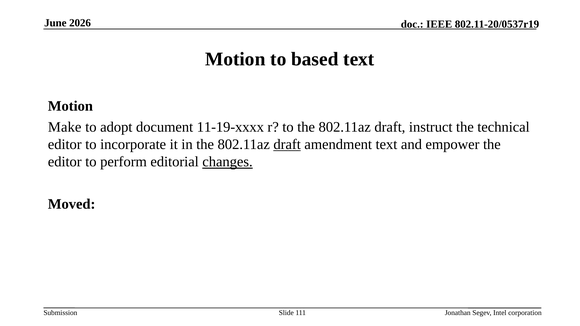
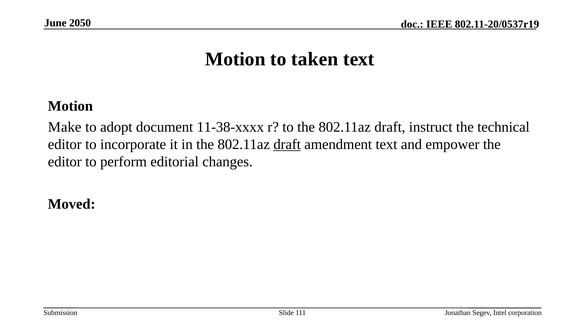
2026: 2026 -> 2050
based: based -> taken
11-19-xxxx: 11-19-xxxx -> 11-38-xxxx
changes underline: present -> none
